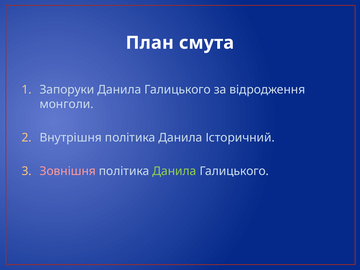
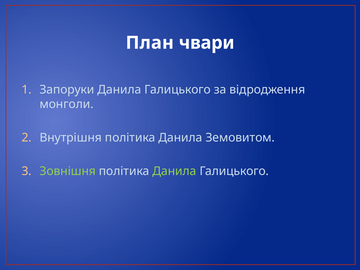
смута: смута -> чвари
Історичний: Історичний -> Земовитом
Зовнішня colour: pink -> light green
